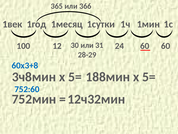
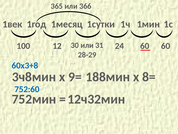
3ч8мин х 5=: 5= -> 9=
188мин х 5=: 5= -> 8=
